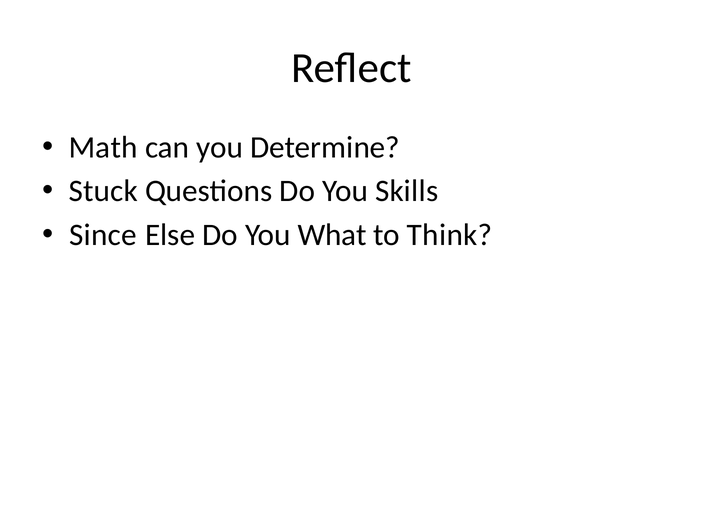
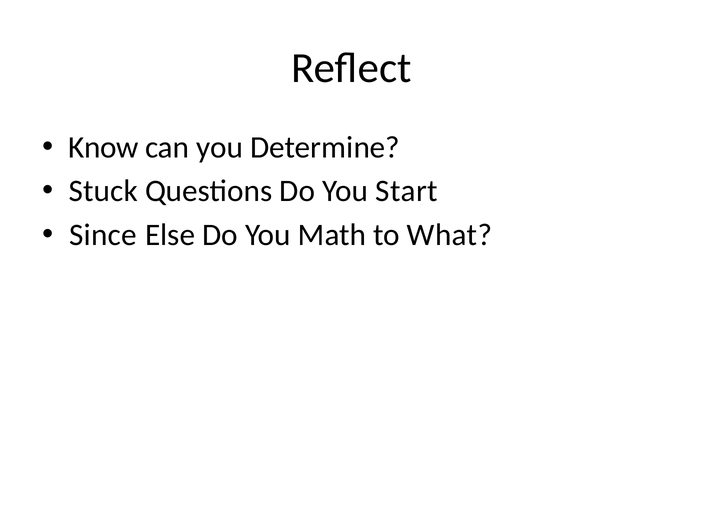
Math: Math -> Know
Skills: Skills -> Start
What: What -> Math
Think: Think -> What
